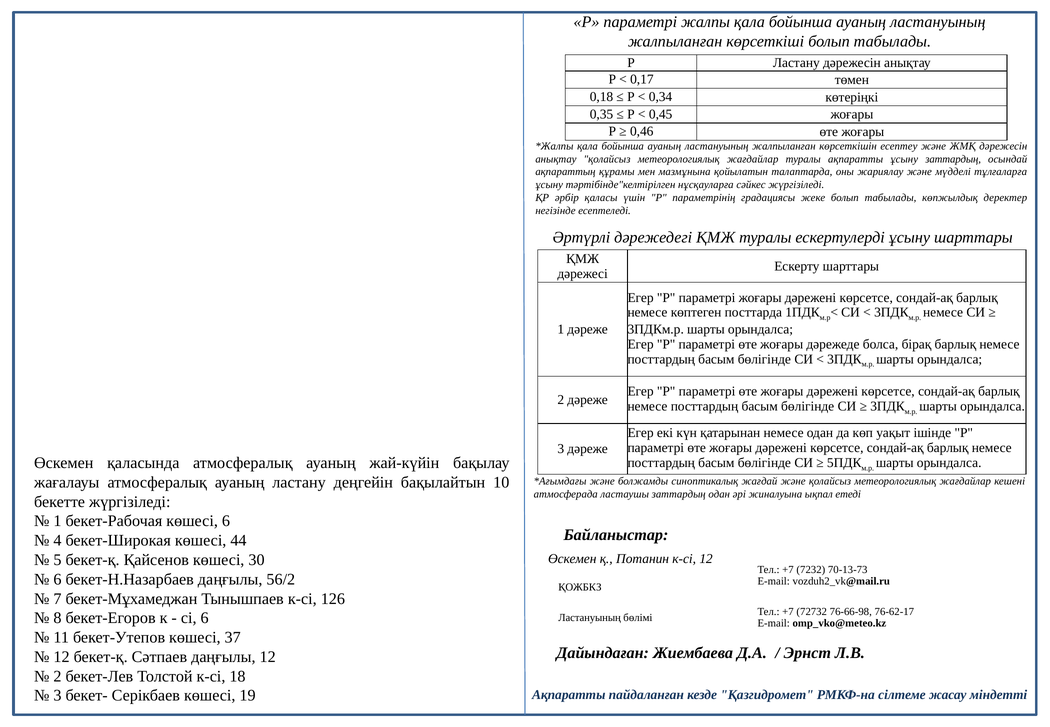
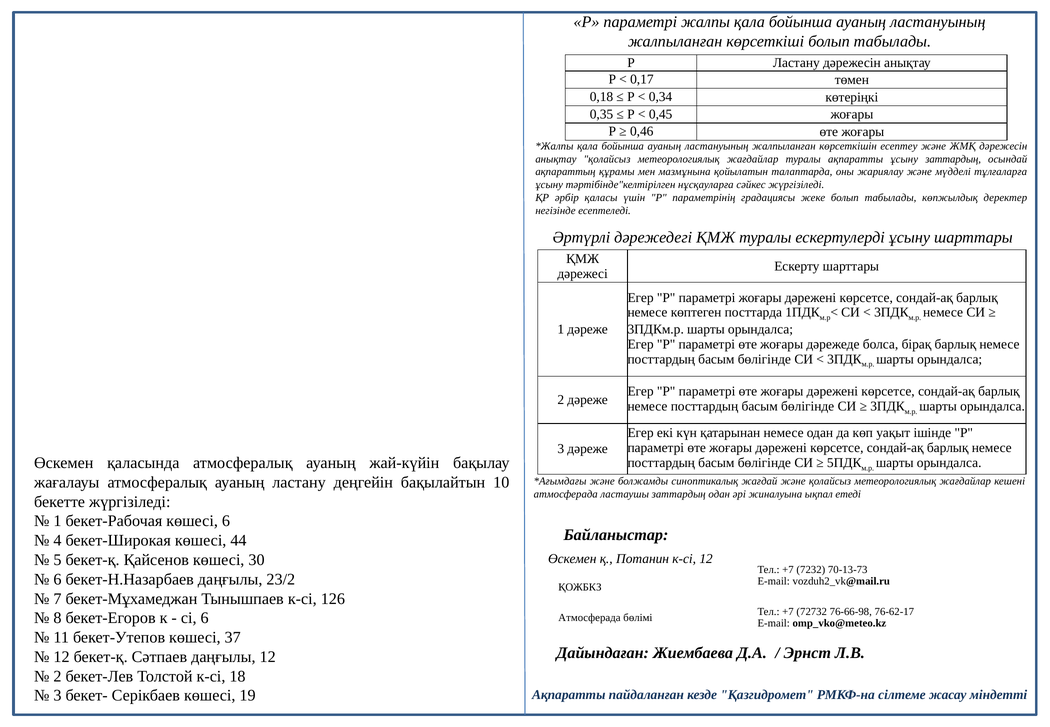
56/2: 56/2 -> 23/2
Ластануының at (590, 617): Ластануының -> Атмосферада
